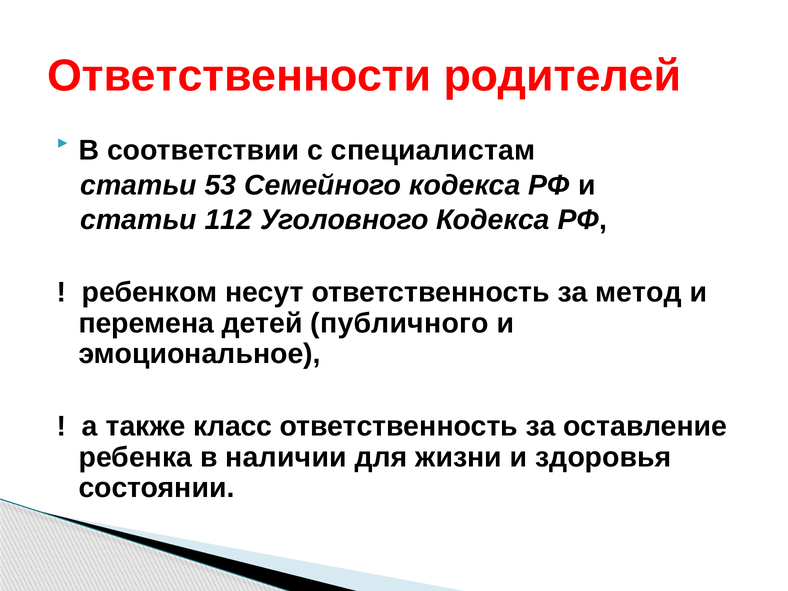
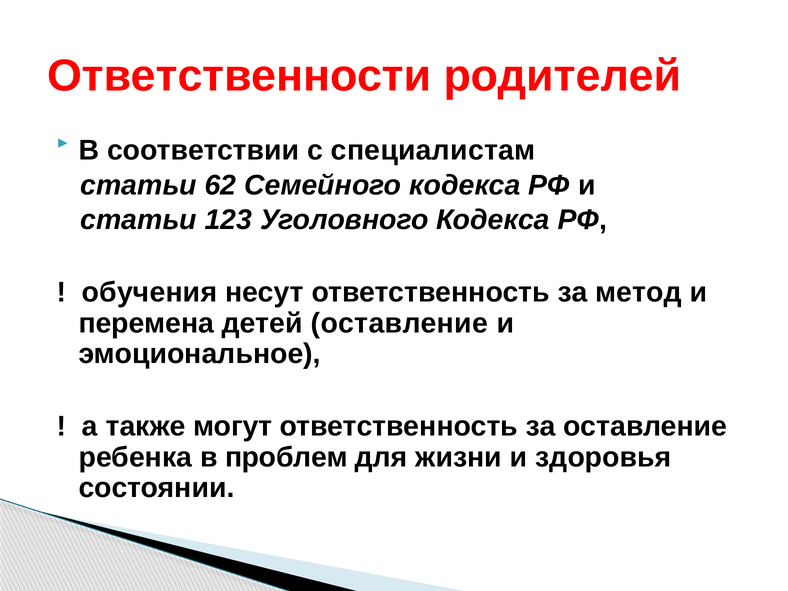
53: 53 -> 62
112: 112 -> 123
ребенком: ребенком -> обучения
детей публичного: публичного -> оставление
класс: класс -> могут
наличии: наличии -> проблем
